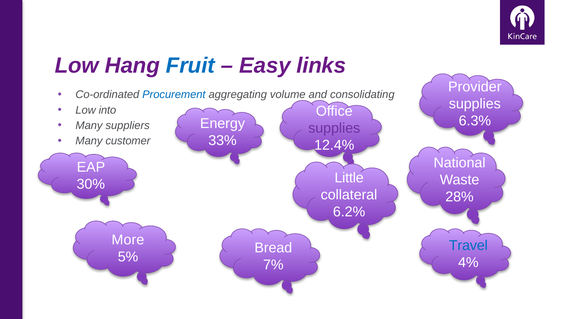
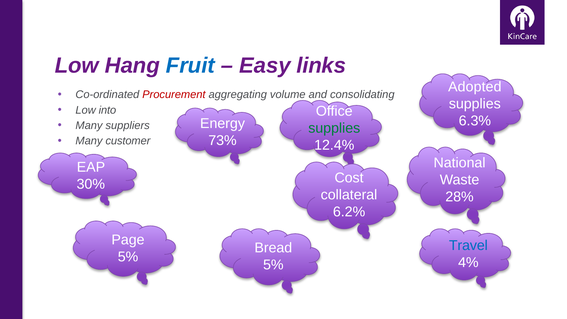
Provider: Provider -> Adopted
Procurement colour: blue -> red
supplies at (334, 128) colour: purple -> green
33%: 33% -> 73%
Little: Little -> Cost
More: More -> Page
7% at (273, 265): 7% -> 5%
